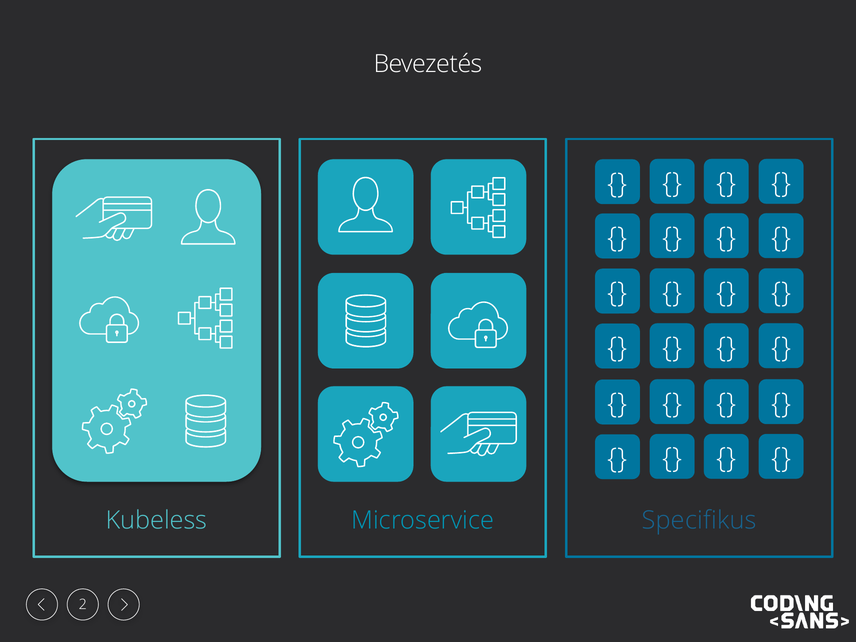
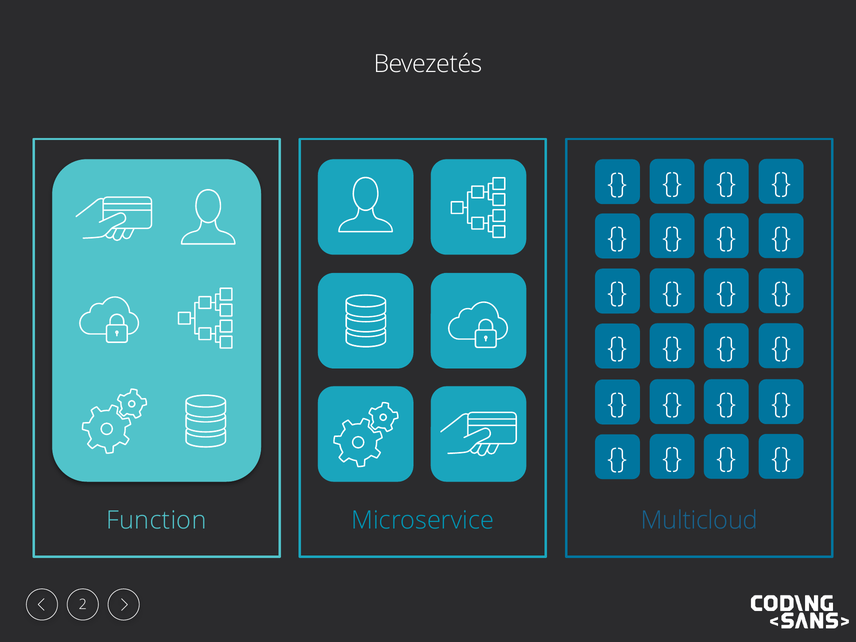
Kubeless: Kubeless -> Function
Specifikus: Specifikus -> Multicloud
